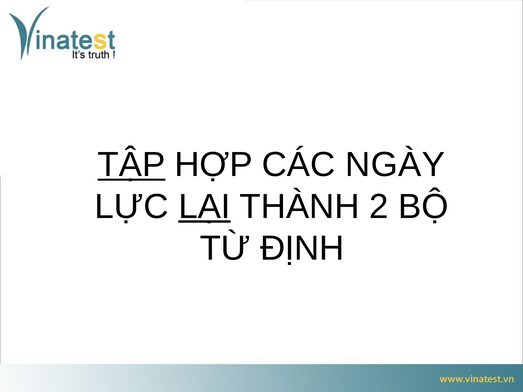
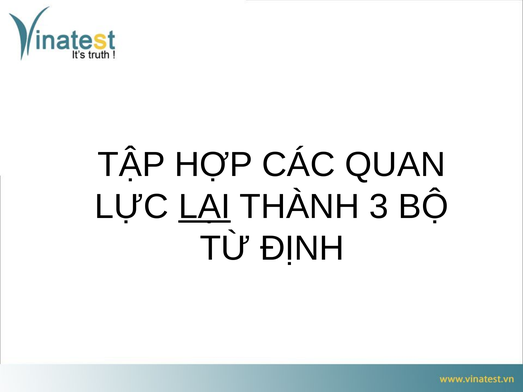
TẬP underline: present -> none
NGÀY: NGÀY -> QUAN
2: 2 -> 3
